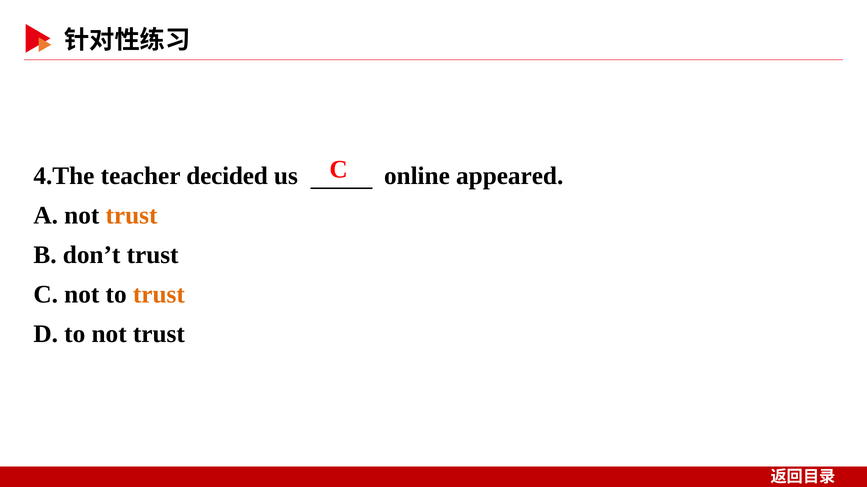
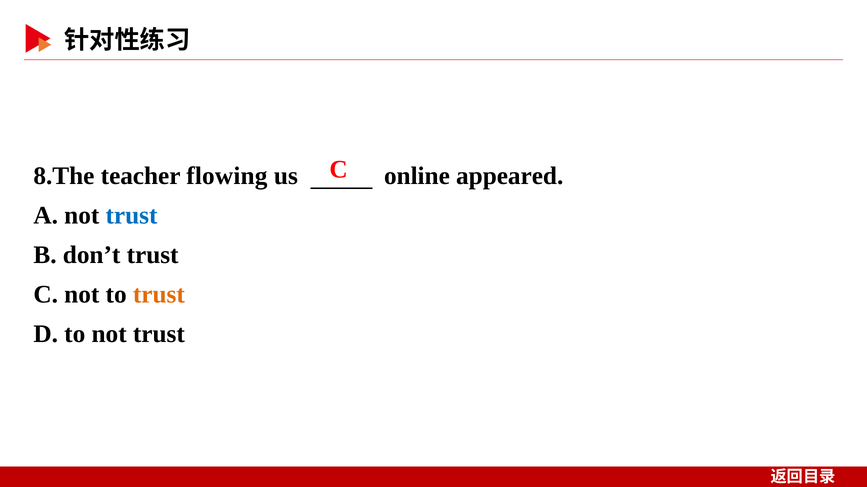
4.The: 4.The -> 8.The
decided: decided -> flowing
trust at (132, 216) colour: orange -> blue
